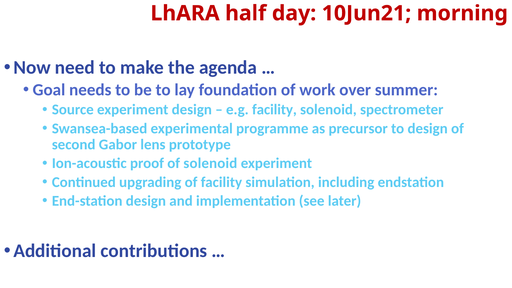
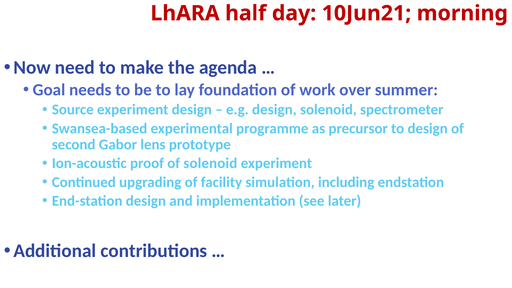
e.g facility: facility -> design
